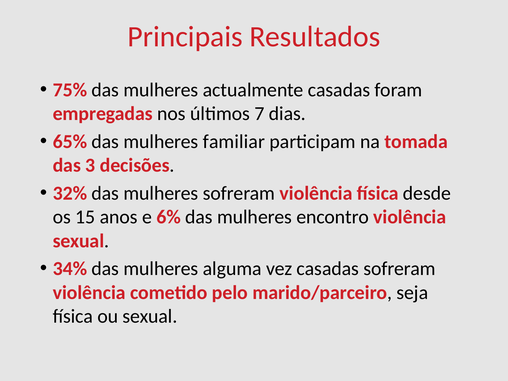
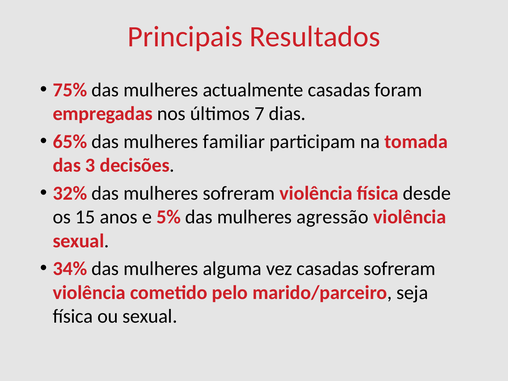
6%: 6% -> 5%
encontro: encontro -> agressão
